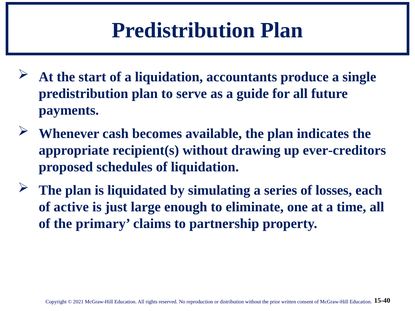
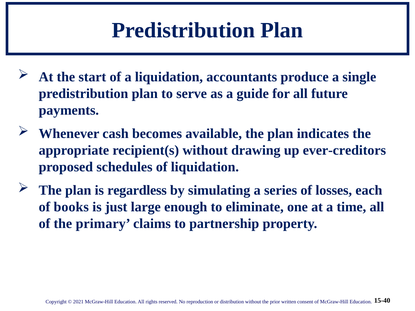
liquidated: liquidated -> regardless
active: active -> books
